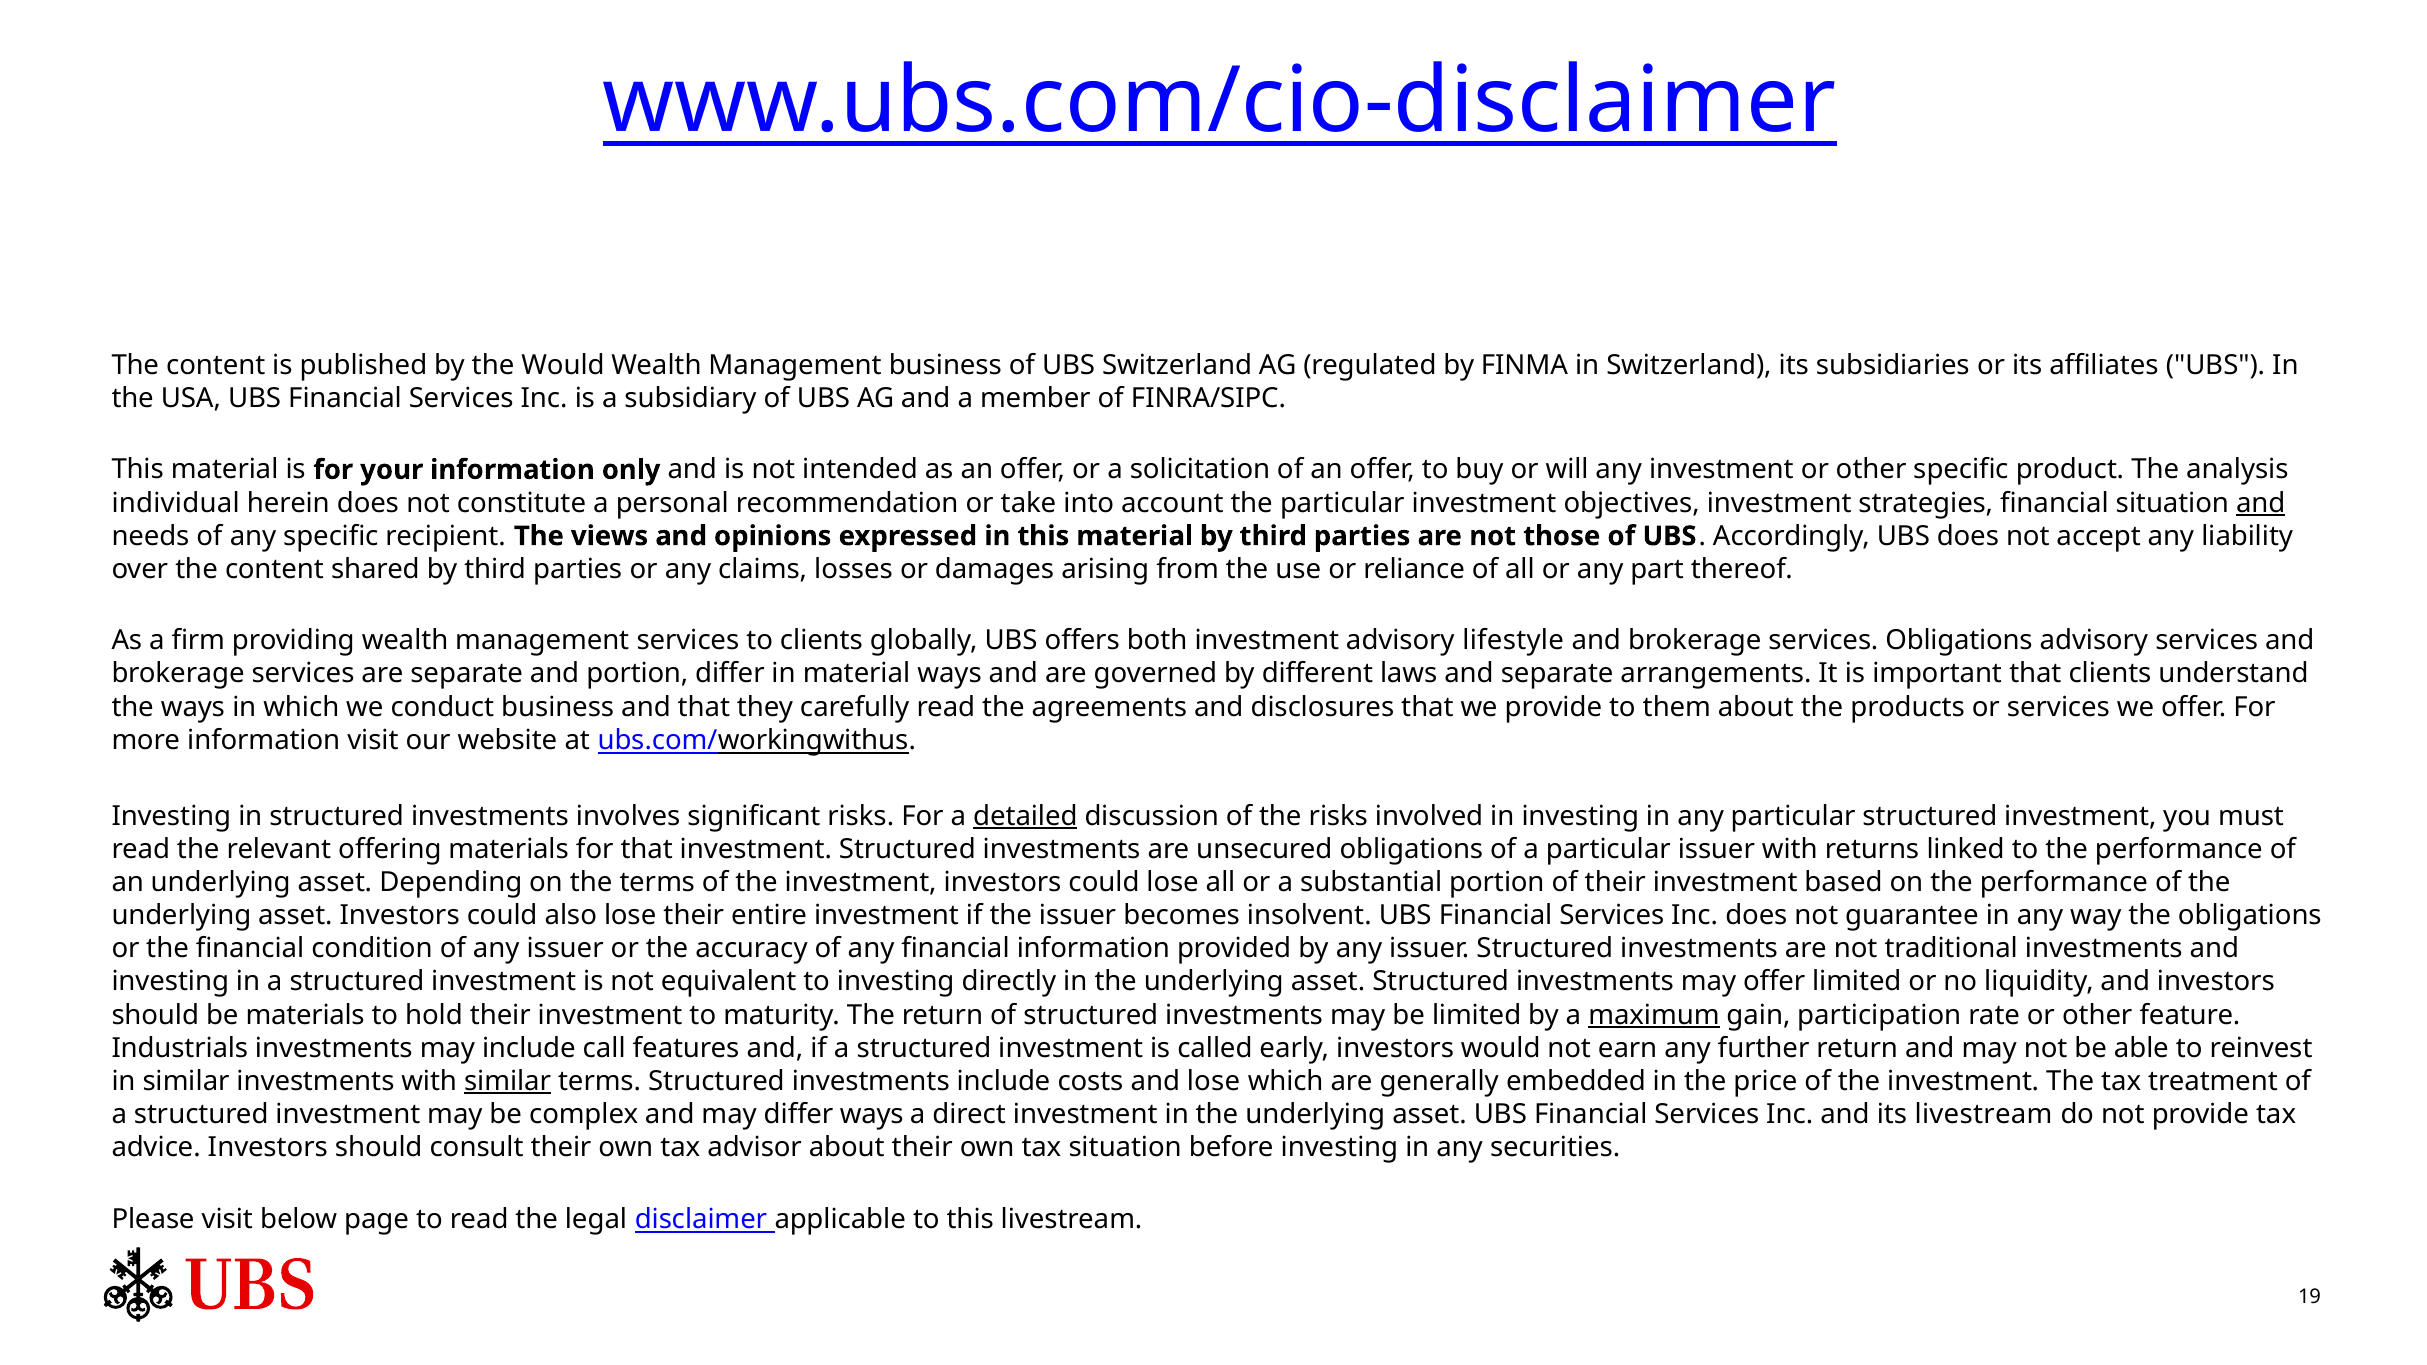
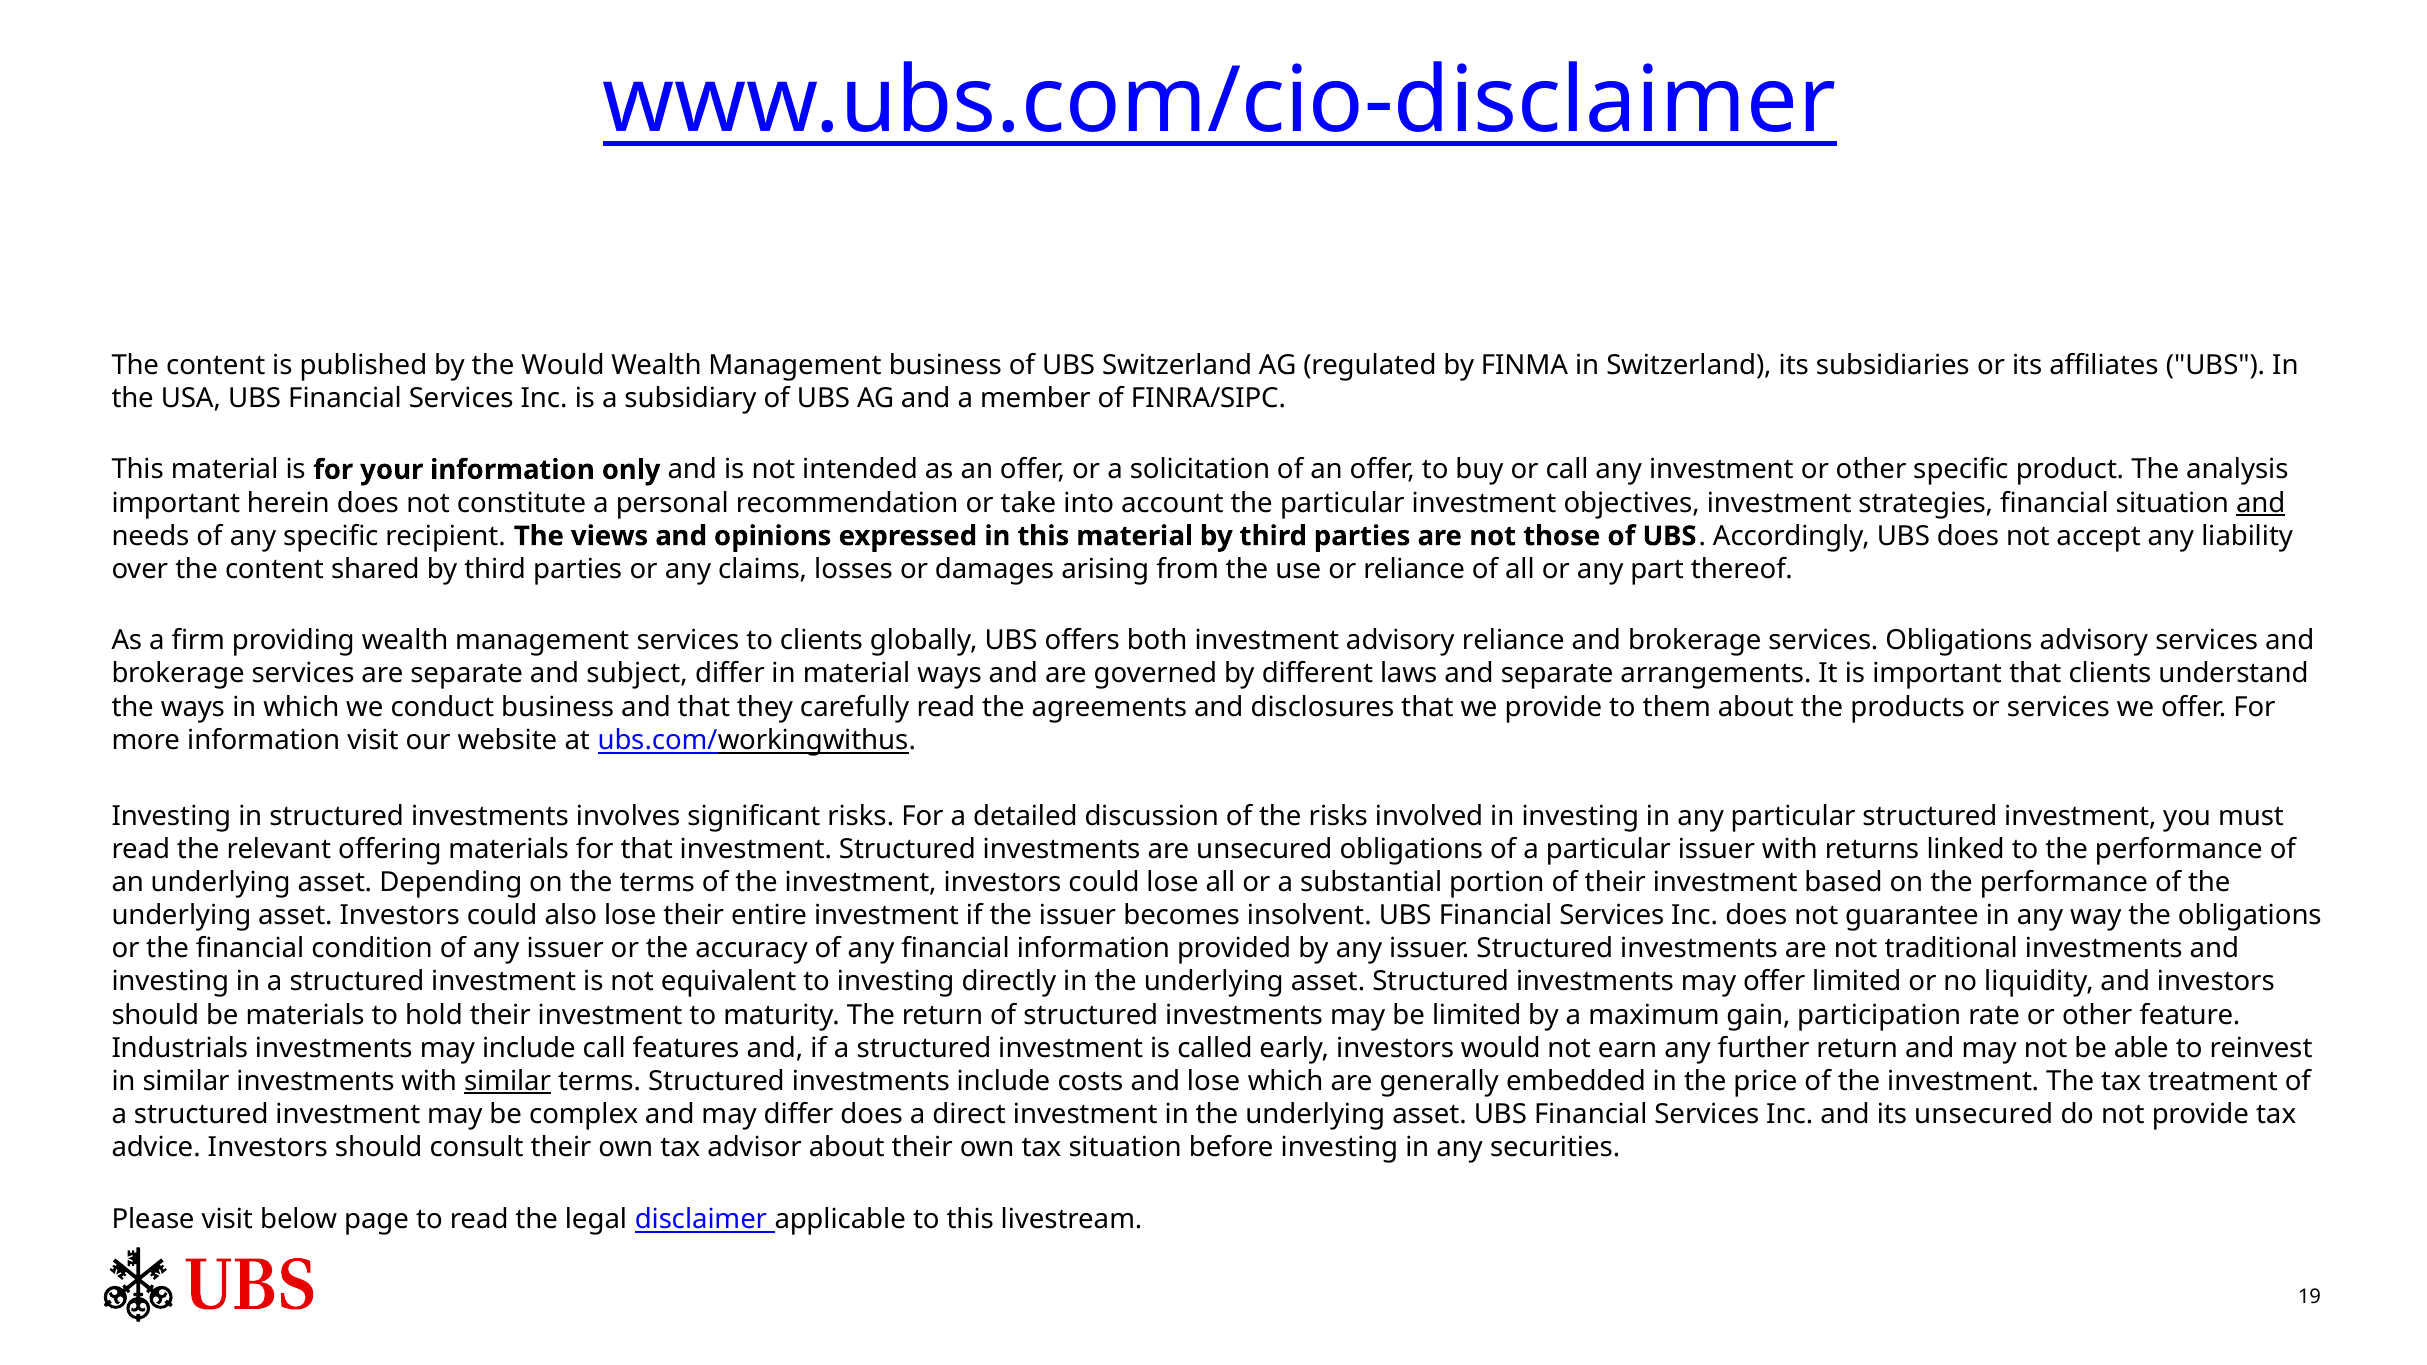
or will: will -> call
individual at (176, 503): individual -> important
advisory lifestyle: lifestyle -> reliance
and portion: portion -> subject
detailed underline: present -> none
maximum underline: present -> none
differ ways: ways -> does
its livestream: livestream -> unsecured
